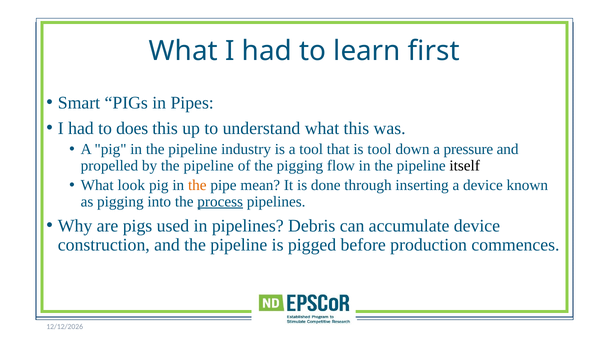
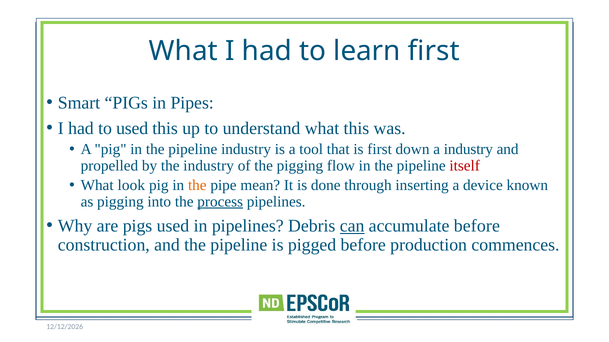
to does: does -> used
is tool: tool -> first
a pressure: pressure -> industry
by the pipeline: pipeline -> industry
itself colour: black -> red
can underline: none -> present
accumulate device: device -> before
